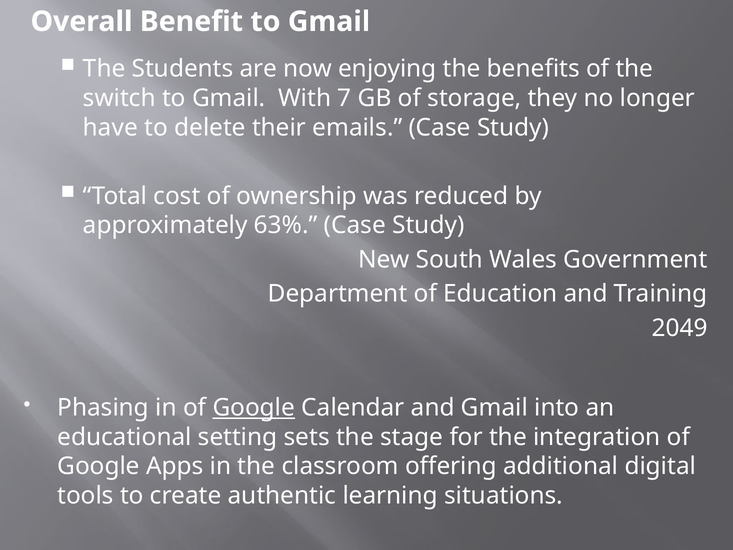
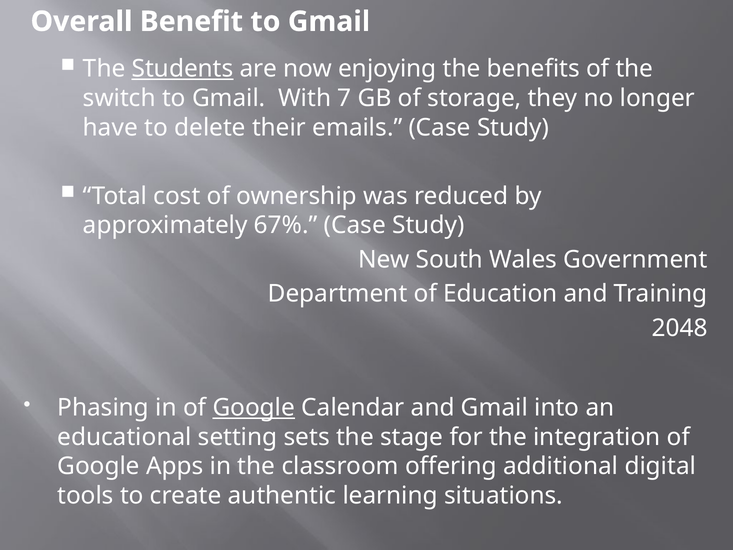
Students underline: none -> present
63%: 63% -> 67%
2049: 2049 -> 2048
